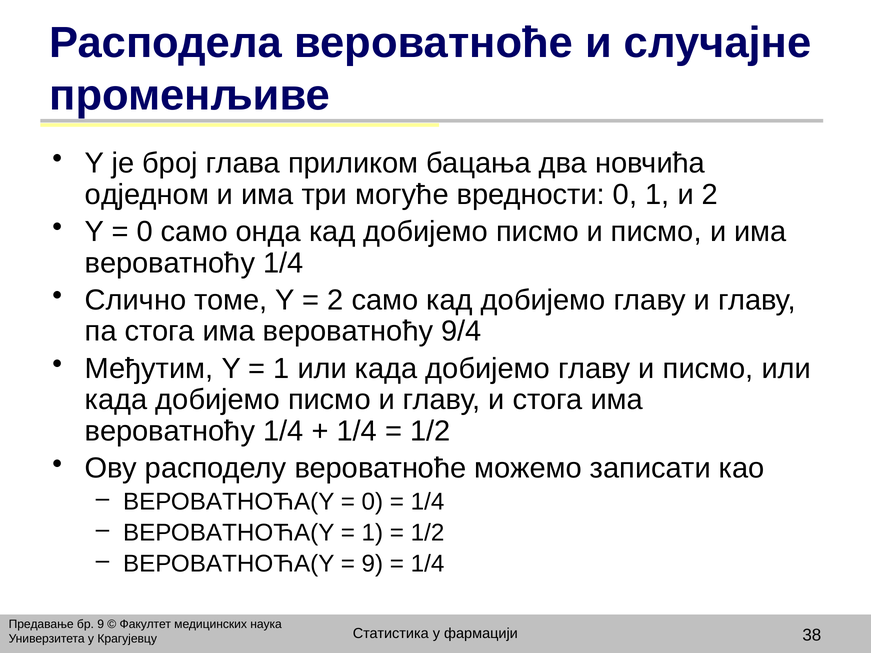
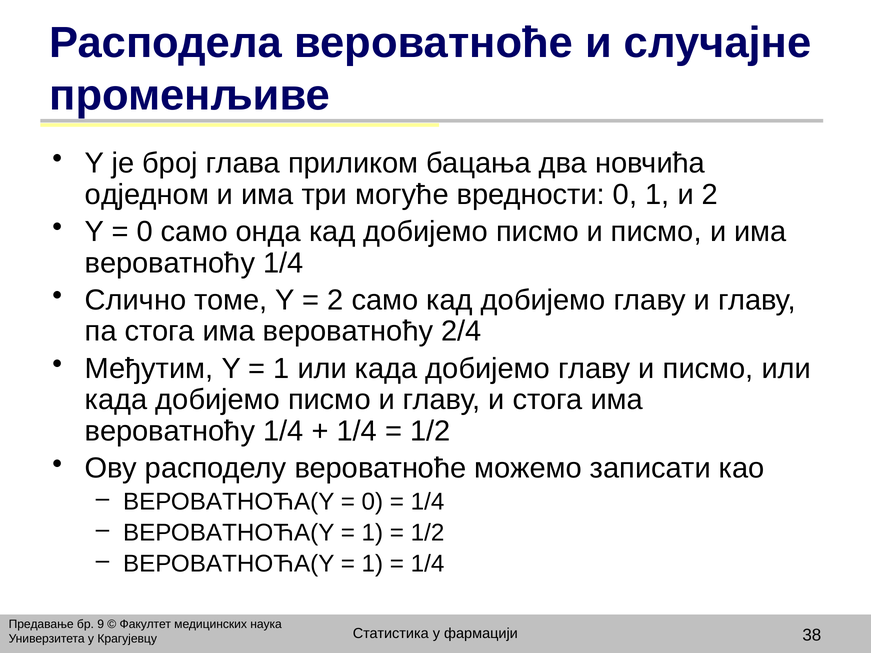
9/4: 9/4 -> 2/4
9 at (372, 564): 9 -> 1
